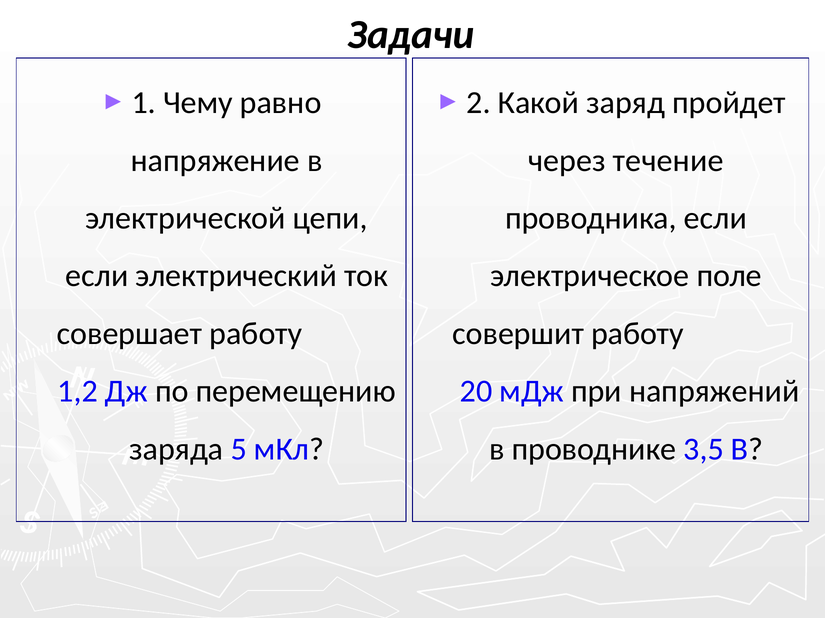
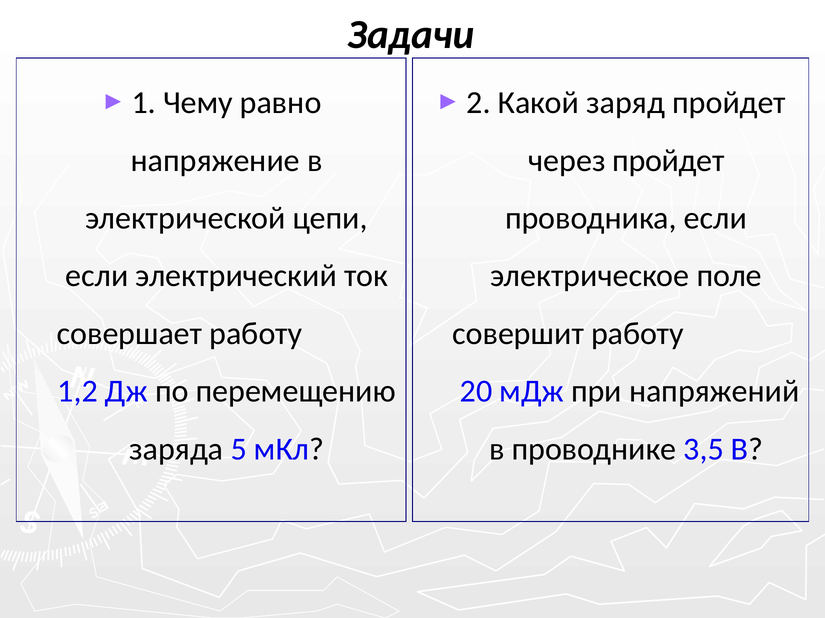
через течение: течение -> пройдет
